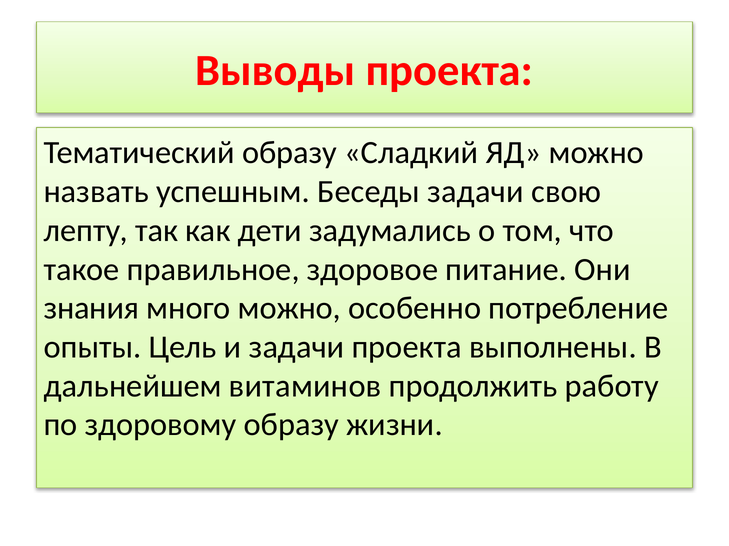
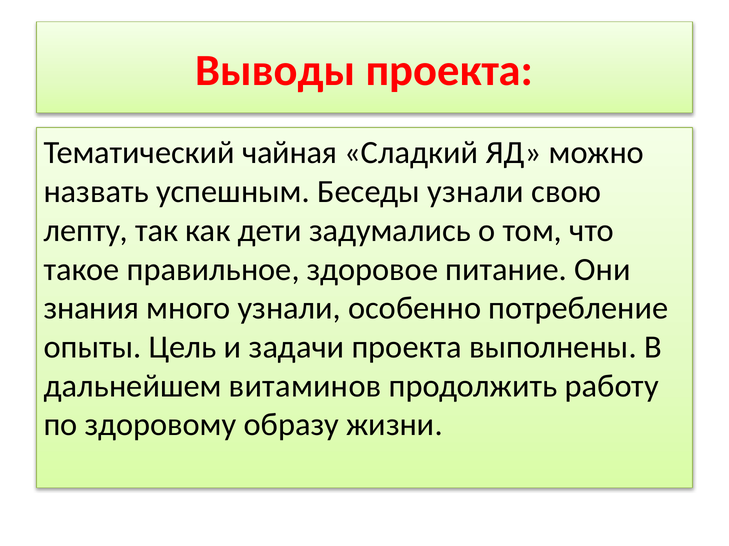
Тематический образу: образу -> чайная
Беседы задачи: задачи -> узнали
много можно: можно -> узнали
